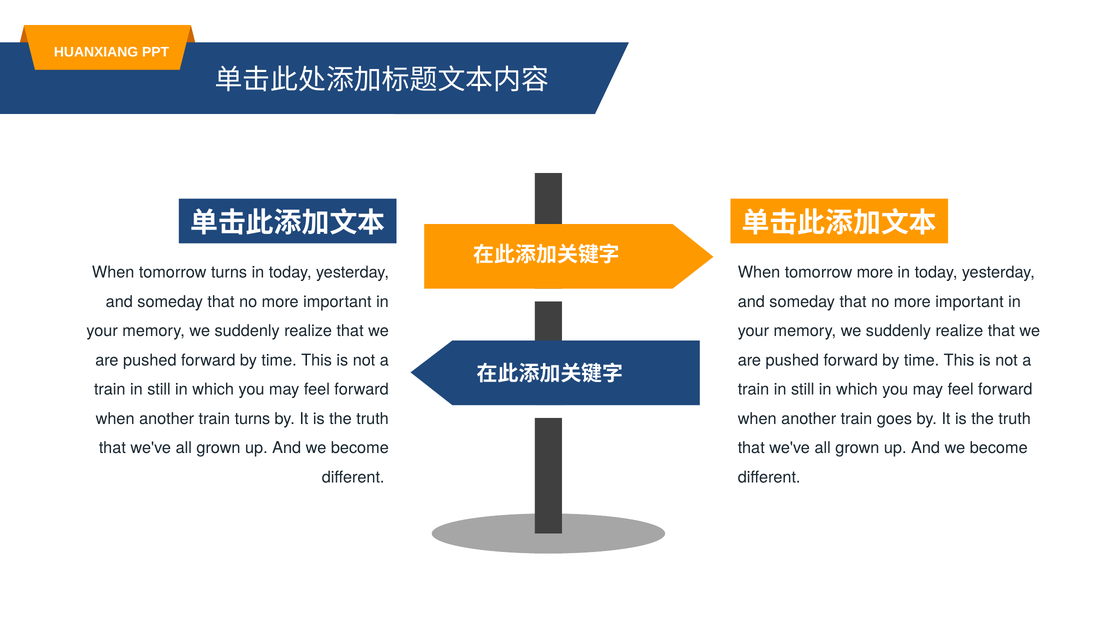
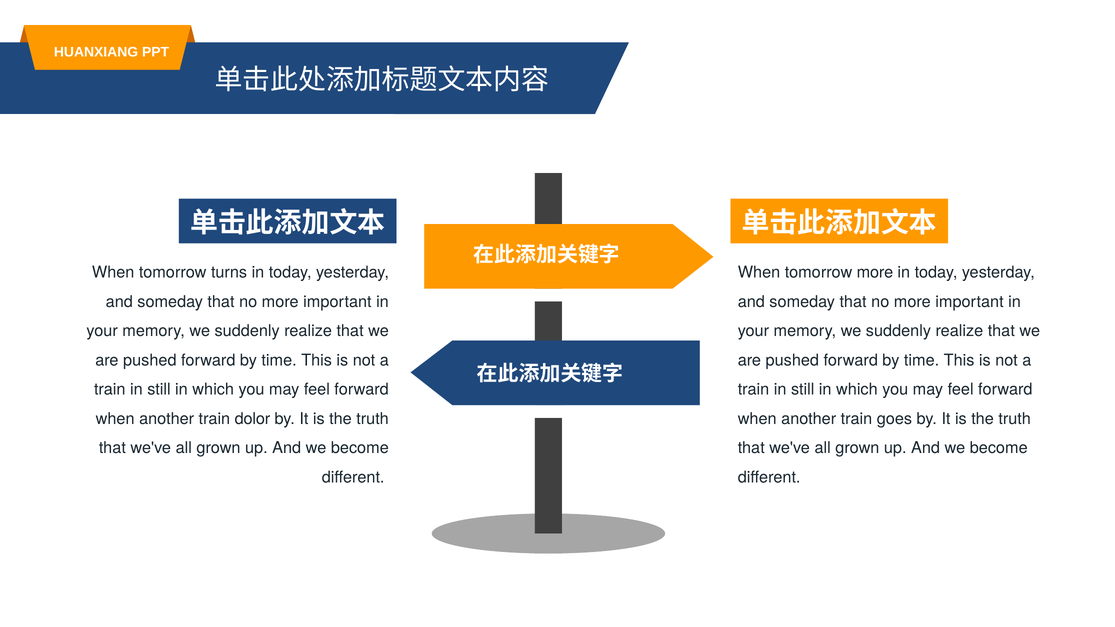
train turns: turns -> dolor
